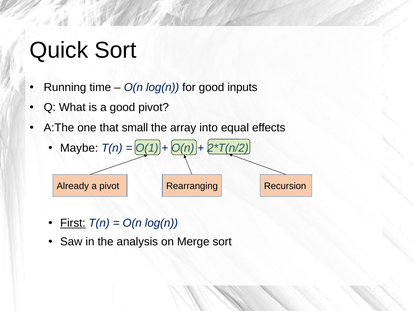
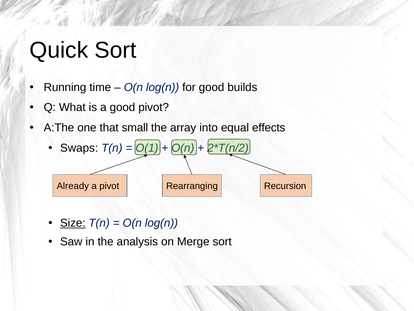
inputs: inputs -> builds
Maybe: Maybe -> Swaps
First: First -> Size
